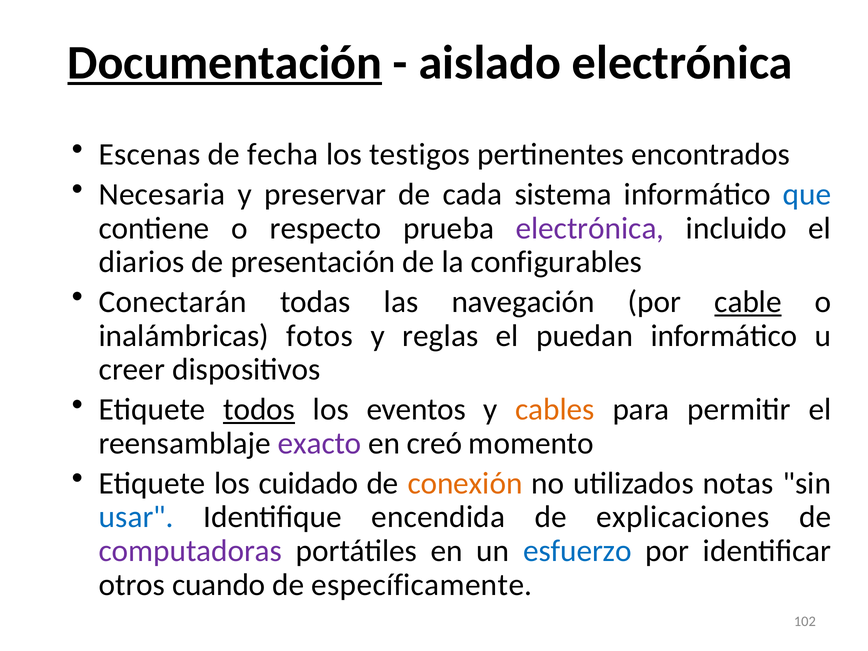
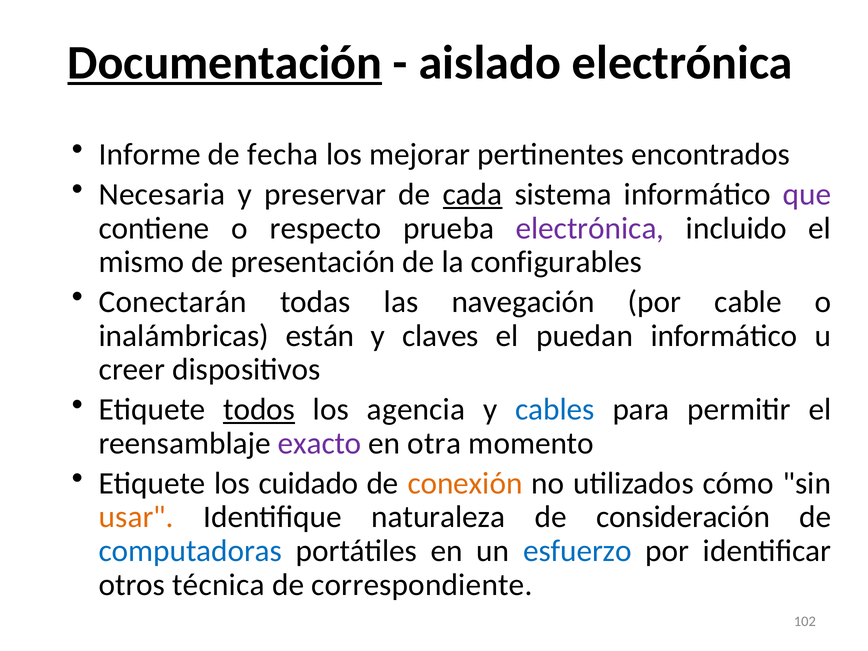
Escenas: Escenas -> Informe
testigos: testigos -> mejorar
cada underline: none -> present
que colour: blue -> purple
diarios: diarios -> mismo
cable underline: present -> none
fotos: fotos -> están
reglas: reglas -> claves
eventos: eventos -> agencia
cables colour: orange -> blue
creó: creó -> otra
notas: notas -> cómo
usar colour: blue -> orange
encendida: encendida -> naturaleza
explicaciones: explicaciones -> consideración
computadoras colour: purple -> blue
cuando: cuando -> técnica
específicamente: específicamente -> correspondiente
